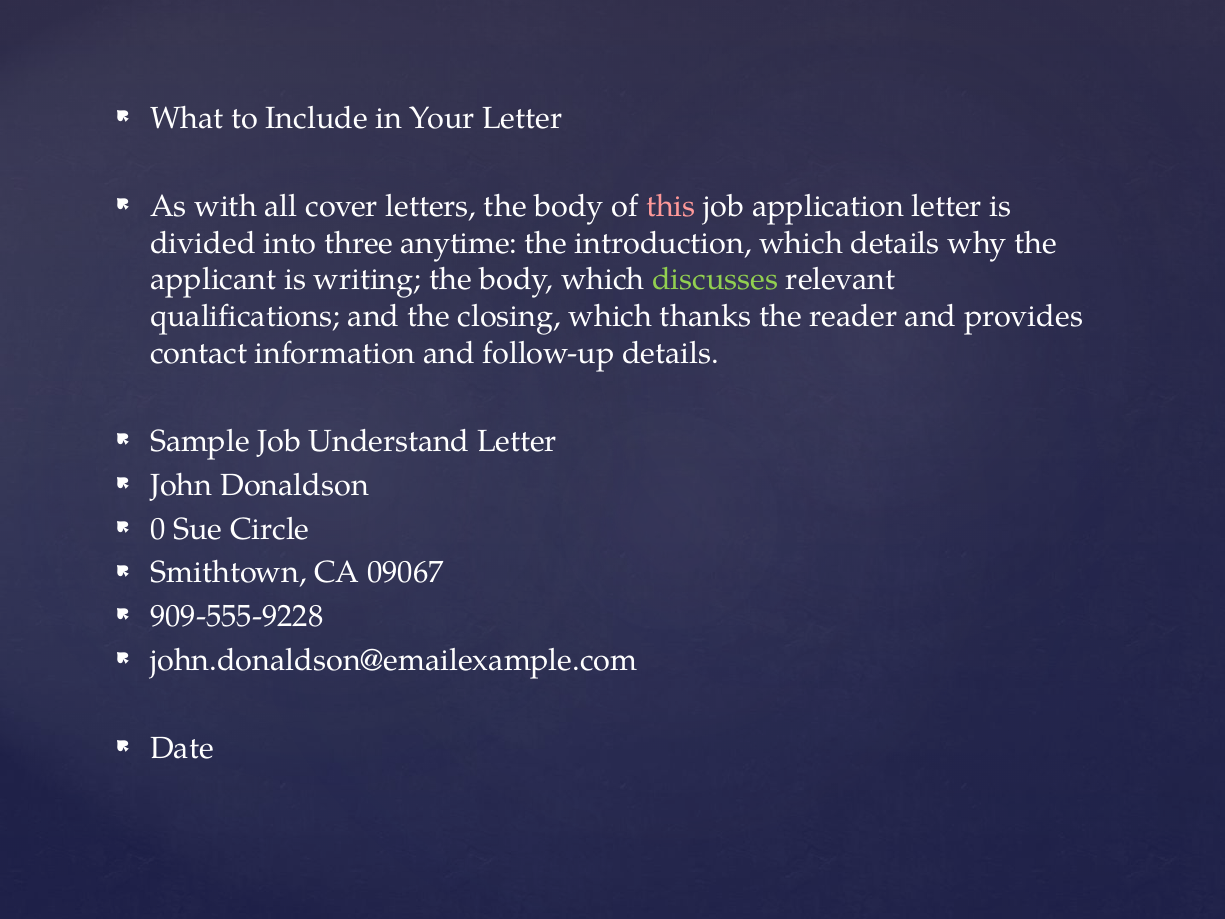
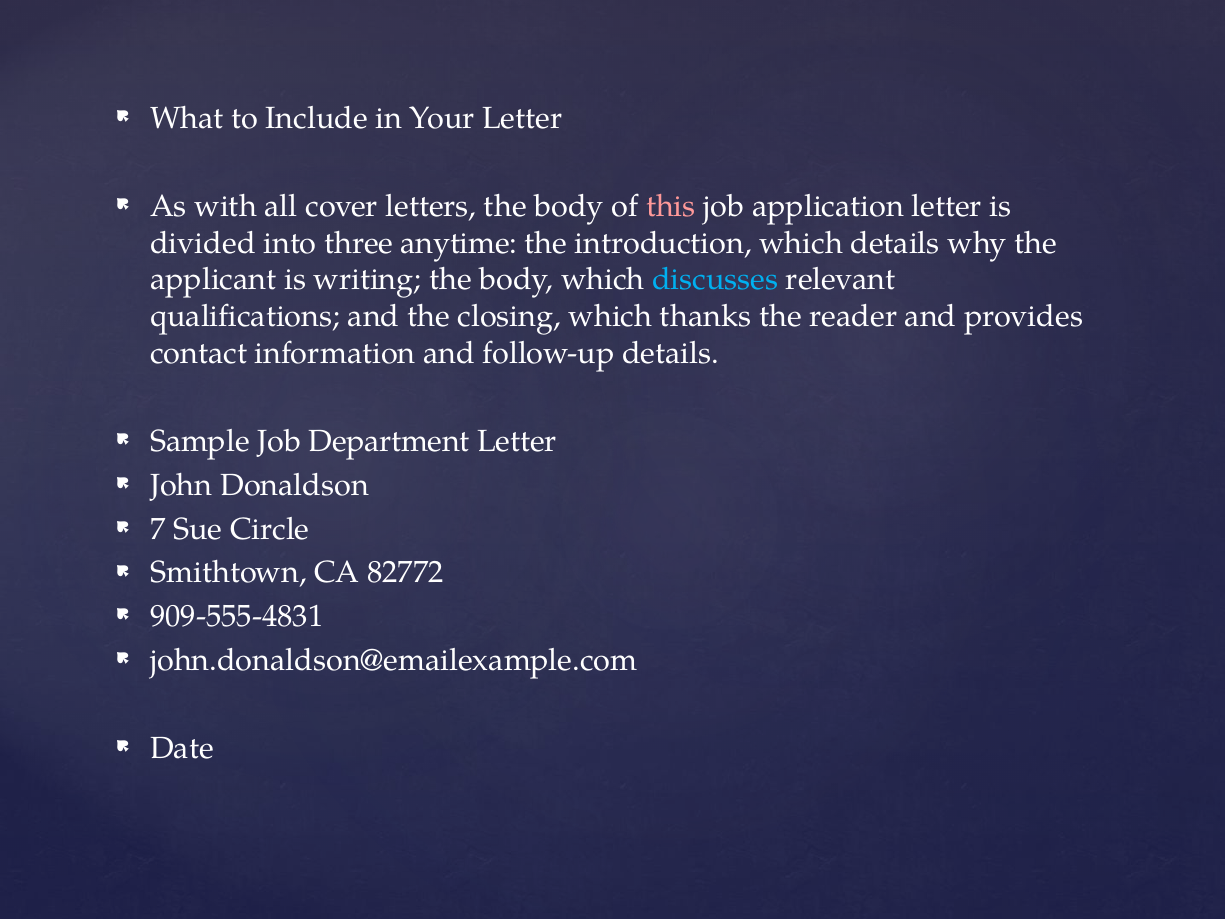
discusses colour: light green -> light blue
Understand: Understand -> Department
0: 0 -> 7
09067: 09067 -> 82772
909-555-9228: 909-555-9228 -> 909-555-4831
